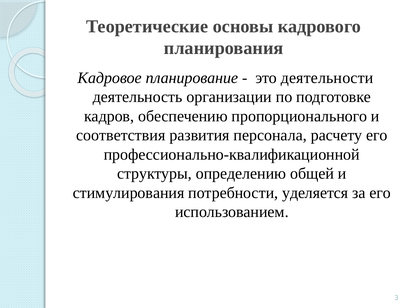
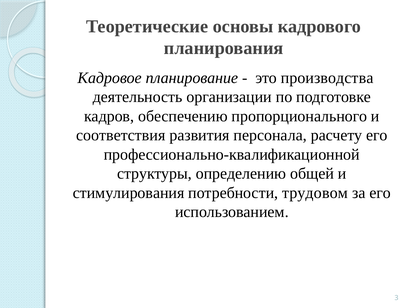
деятельности: деятельности -> производства
уделяется: уделяется -> трудовом
